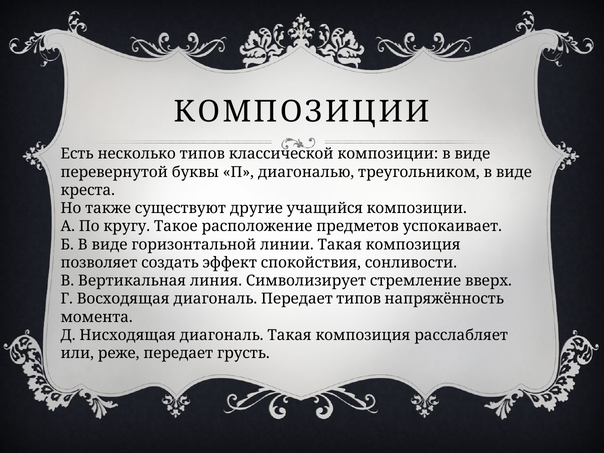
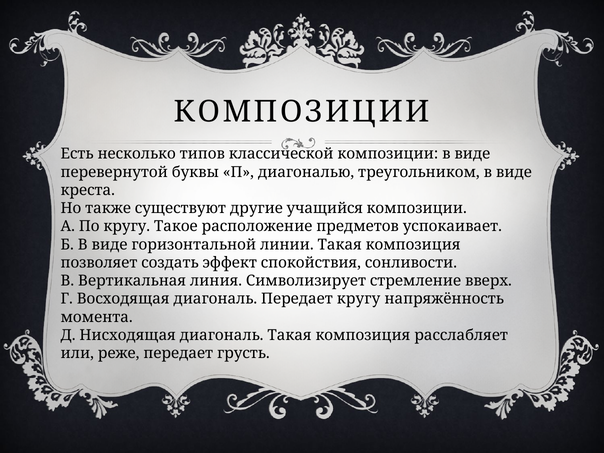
Передает типов: типов -> кругу
